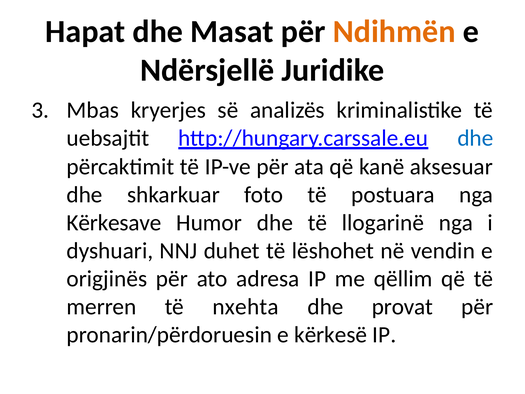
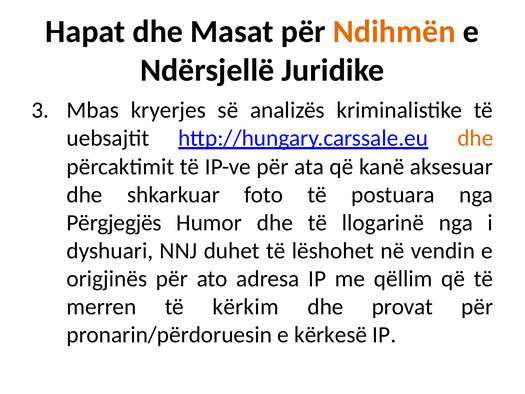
dhe at (475, 138) colour: blue -> orange
Kërkesave: Kërkesave -> Përgjegjës
nxehta: nxehta -> kërkim
